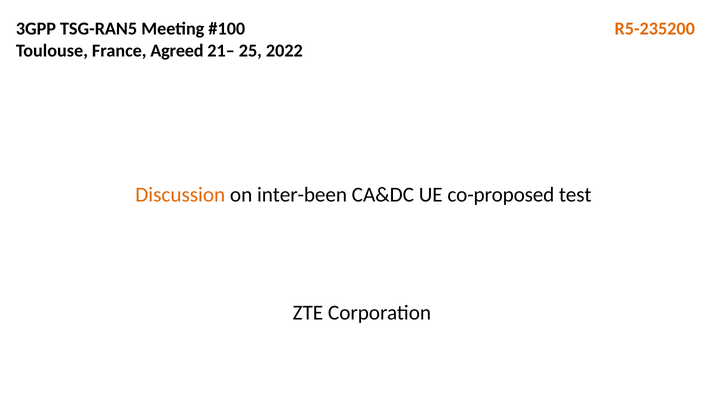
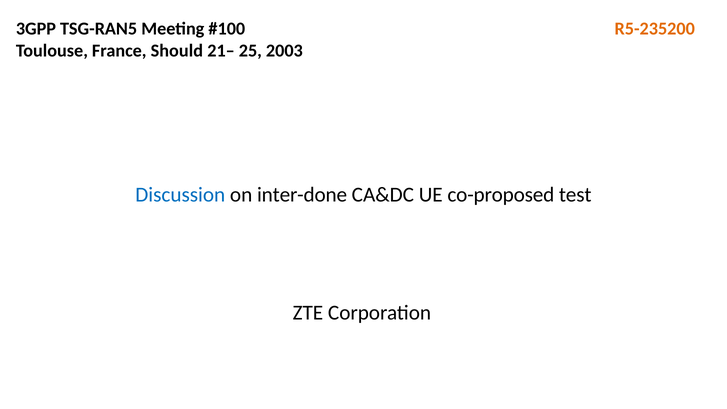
Agreed: Agreed -> Should
2022: 2022 -> 2003
Discussion colour: orange -> blue
inter-been: inter-been -> inter-done
